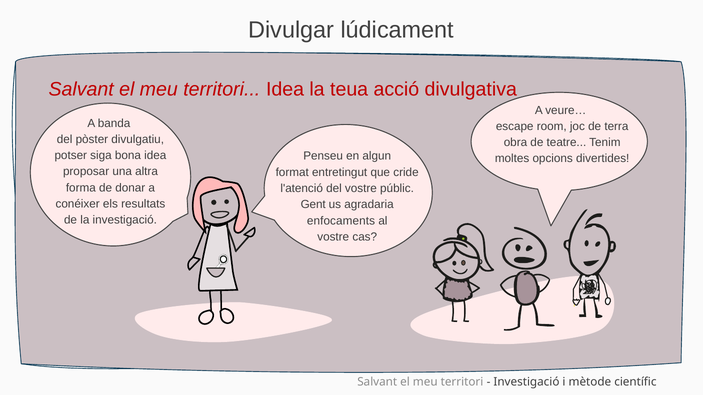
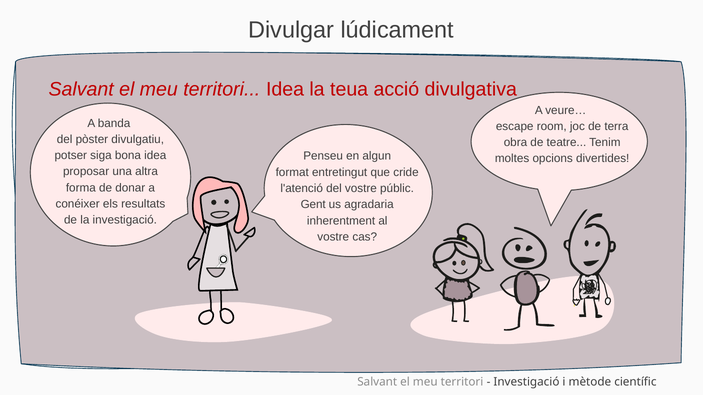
enfocaments: enfocaments -> inherentment
